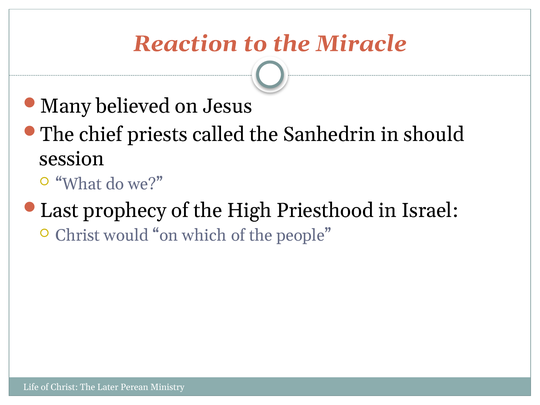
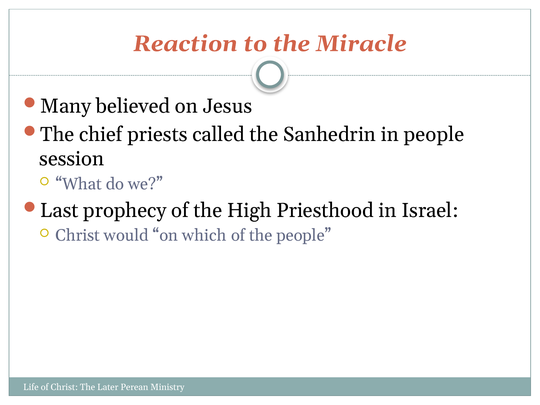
in should: should -> people
